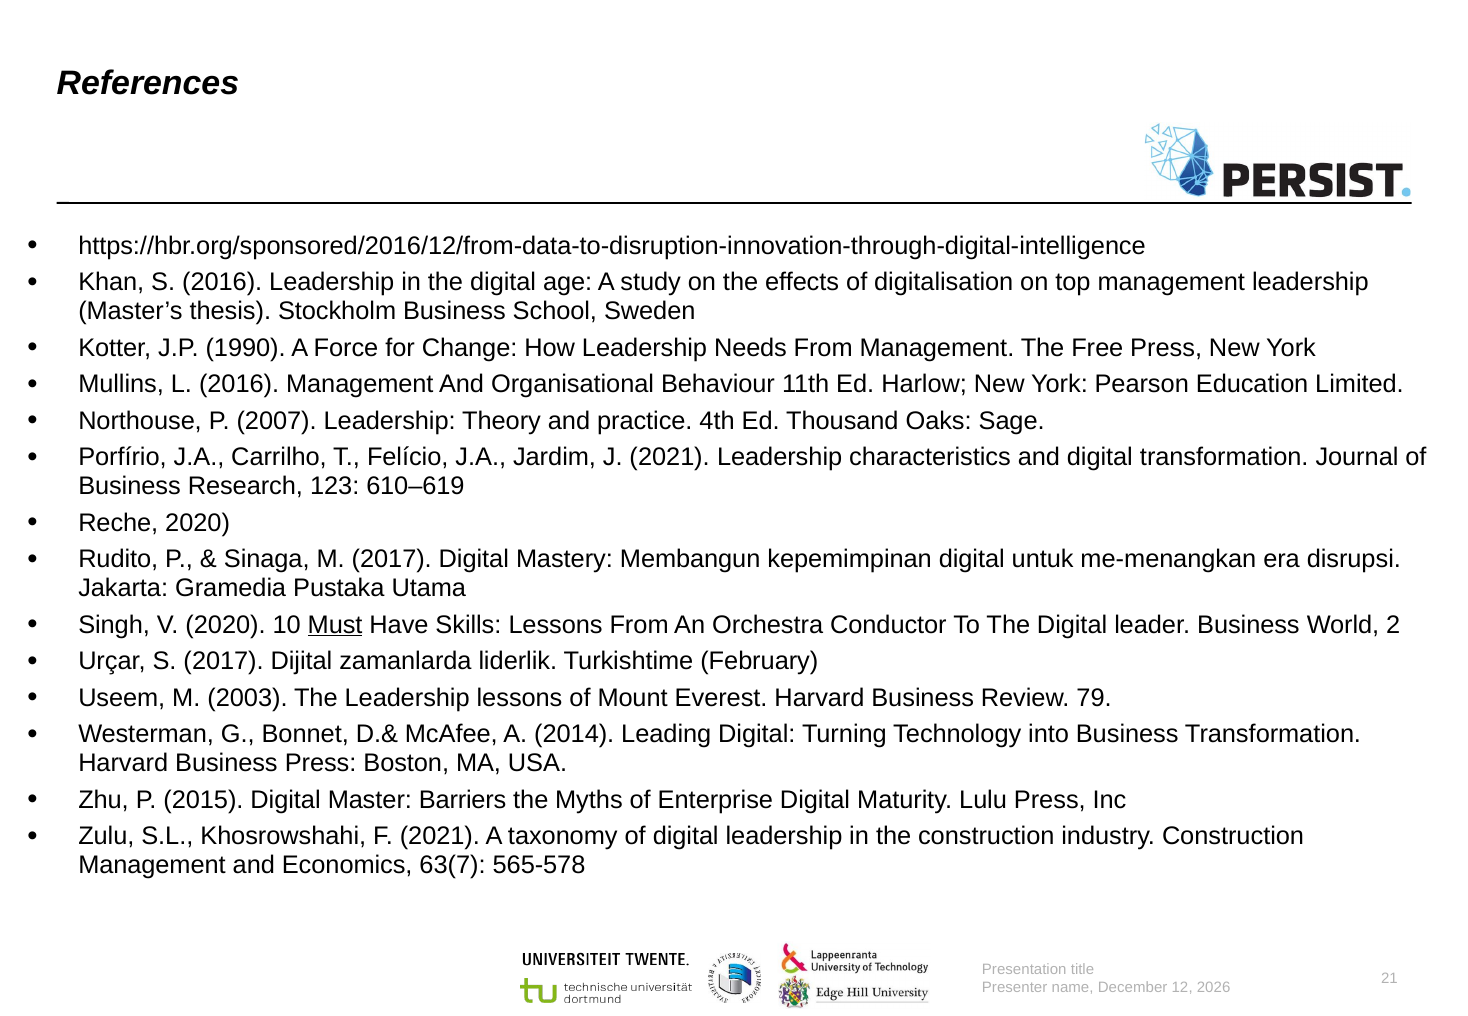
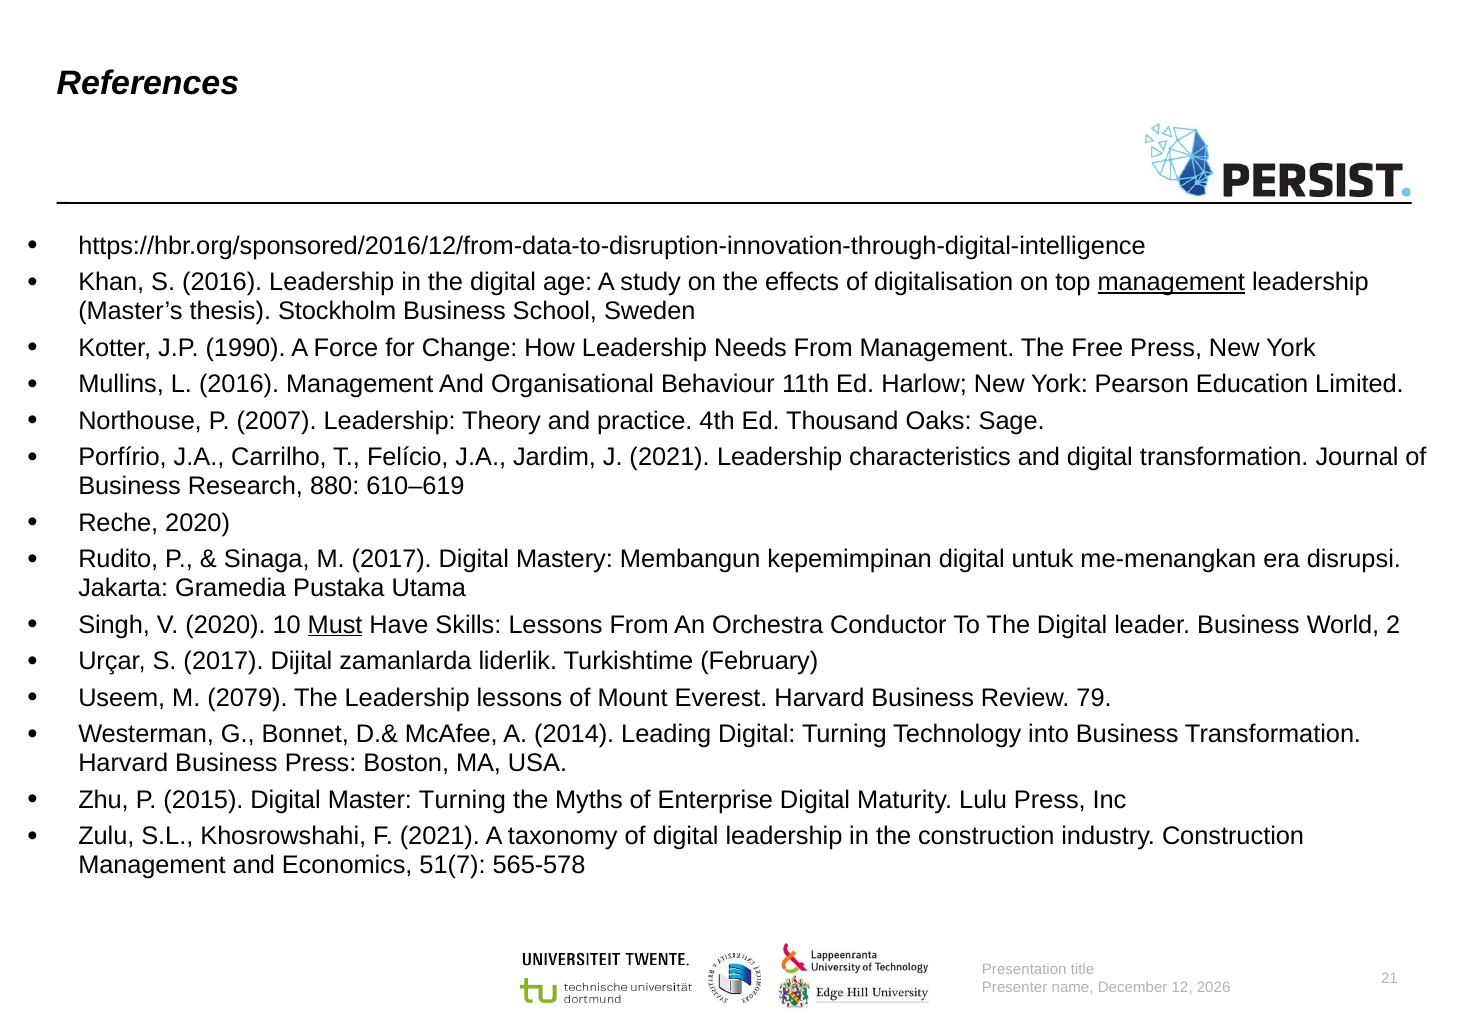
management at (1171, 282) underline: none -> present
123: 123 -> 880
2003: 2003 -> 2079
Master Barriers: Barriers -> Turning
63(7: 63(7 -> 51(7
